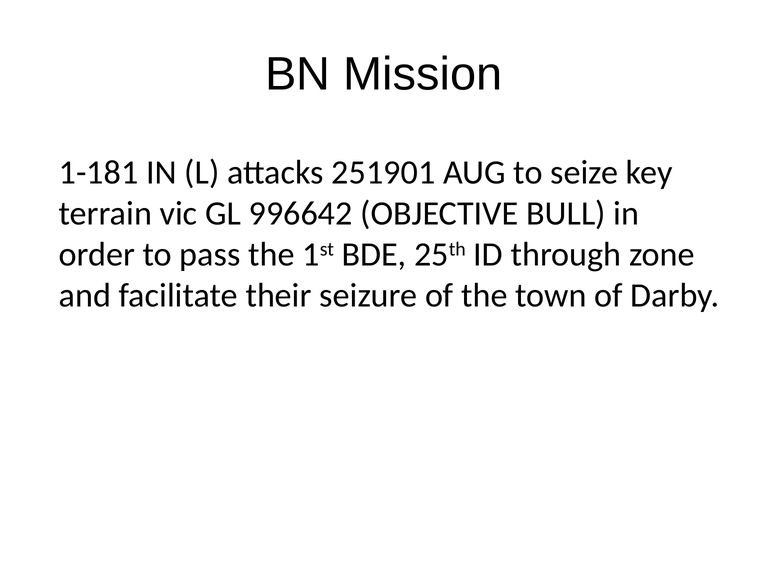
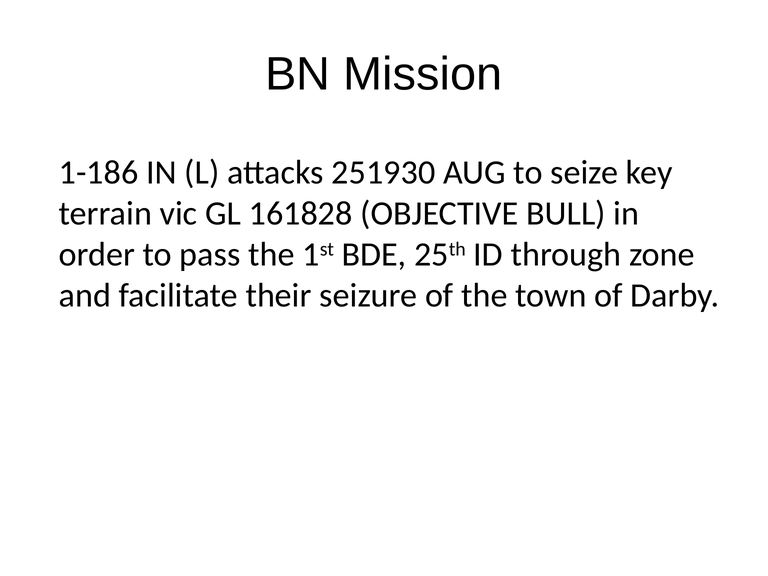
1-181: 1-181 -> 1-186
251901: 251901 -> 251930
996642: 996642 -> 161828
